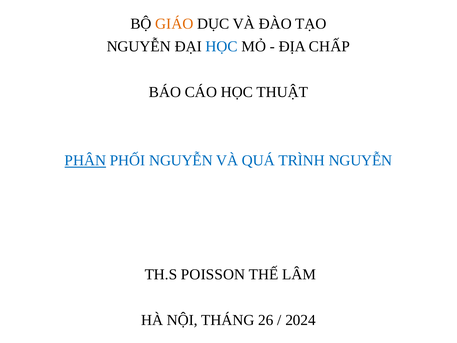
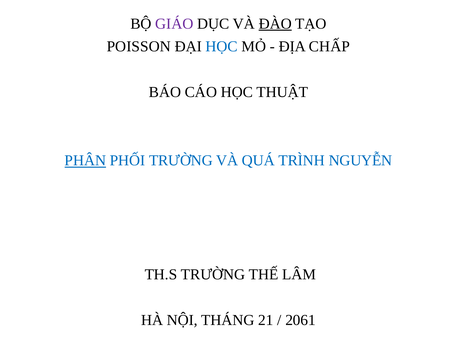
GIÁO colour: orange -> purple
ĐÀO underline: none -> present
NGUYỄN at (139, 46): NGUYỄN -> POISSON
PHỐI NGUYỄN: NGUYỄN -> TRƯỜNG
TH.S POISSON: POISSON -> TRƯỜNG
26: 26 -> 21
2024: 2024 -> 2061
